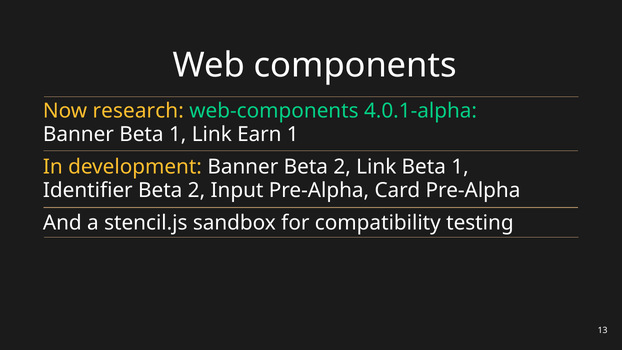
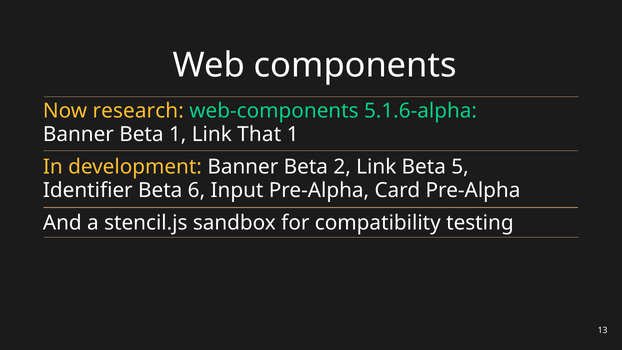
4.0.1-alpha: 4.0.1-alpha -> 5.1.6-alpha
Earn: Earn -> That
Link Beta 1: 1 -> 5
Identifier Beta 2: 2 -> 6
